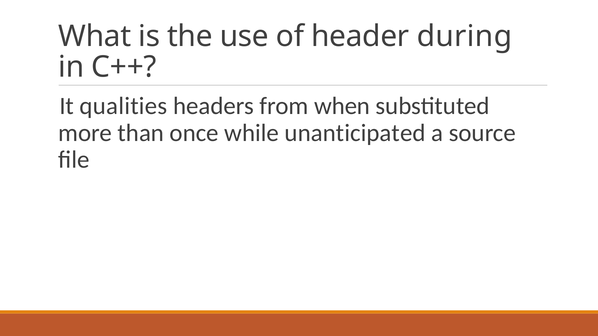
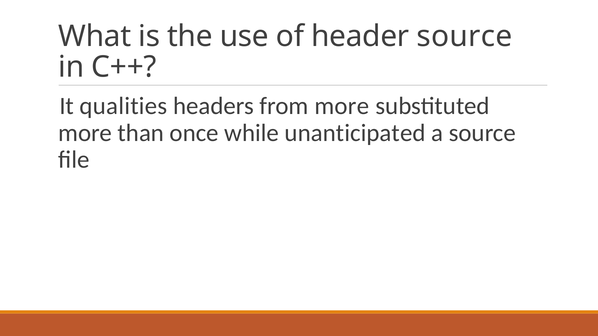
header during: during -> source
from when: when -> more
